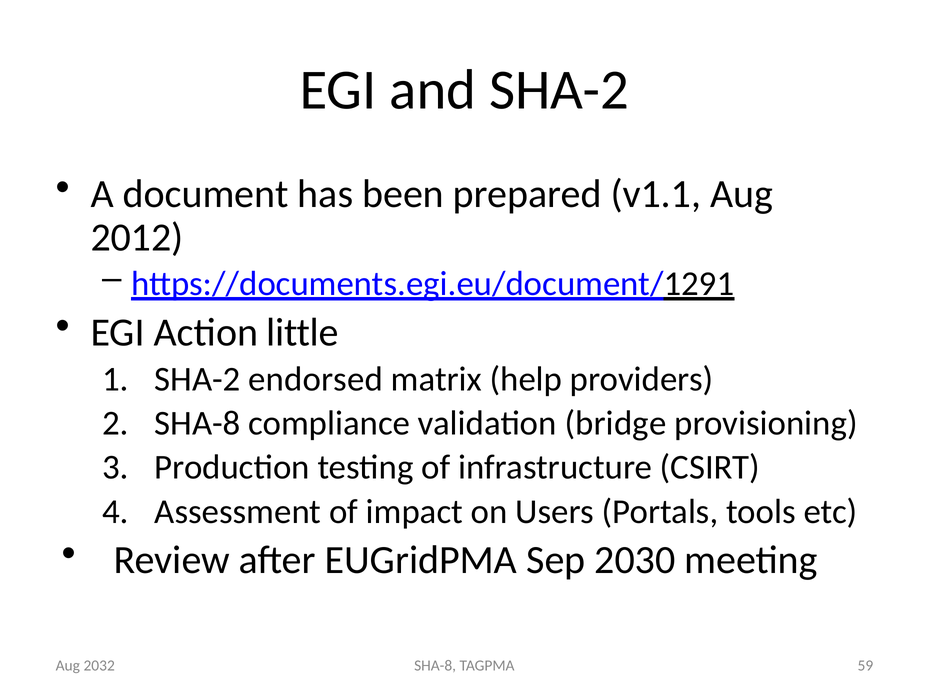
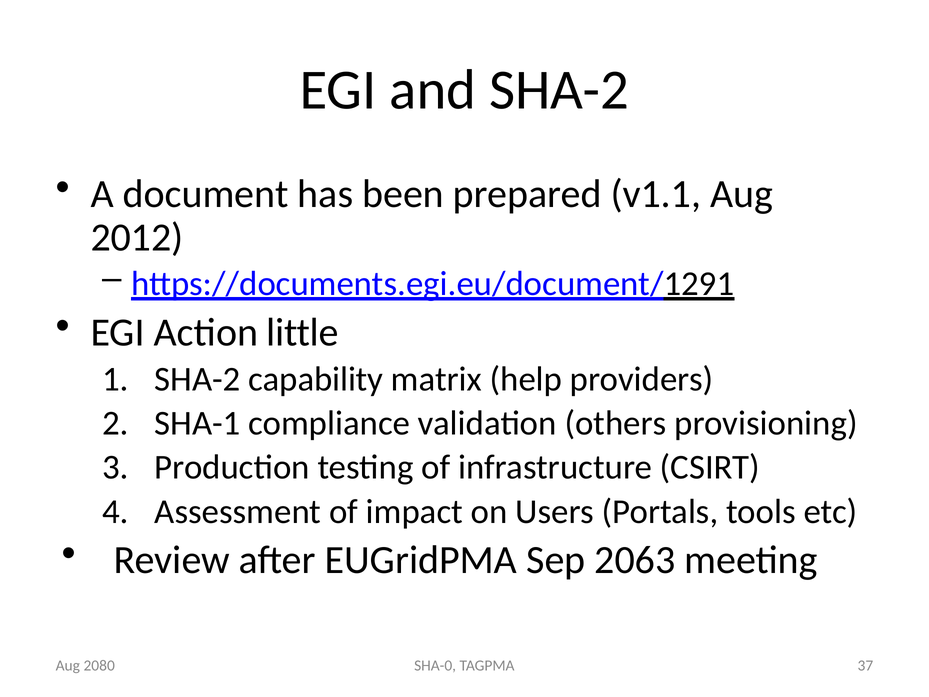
endorsed: endorsed -> capability
SHA-8 at (197, 423): SHA-8 -> SHA-1
bridge: bridge -> others
2030: 2030 -> 2063
SHA-8 at (435, 665): SHA-8 -> SHA-0
59: 59 -> 37
2032: 2032 -> 2080
